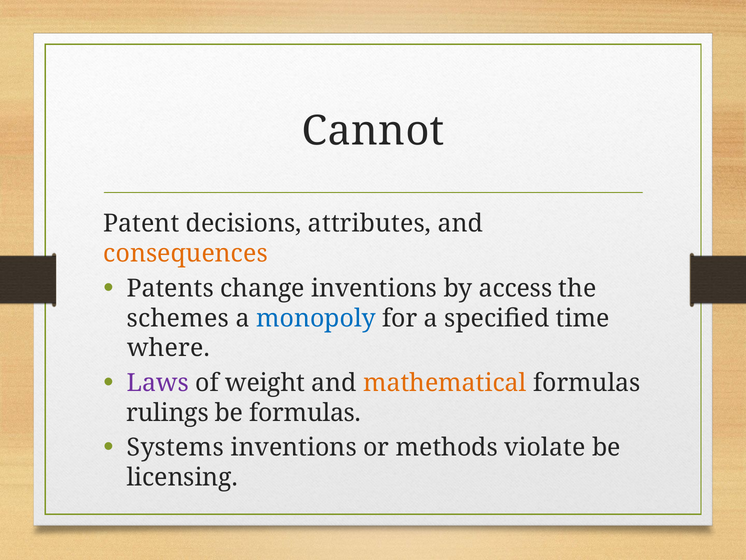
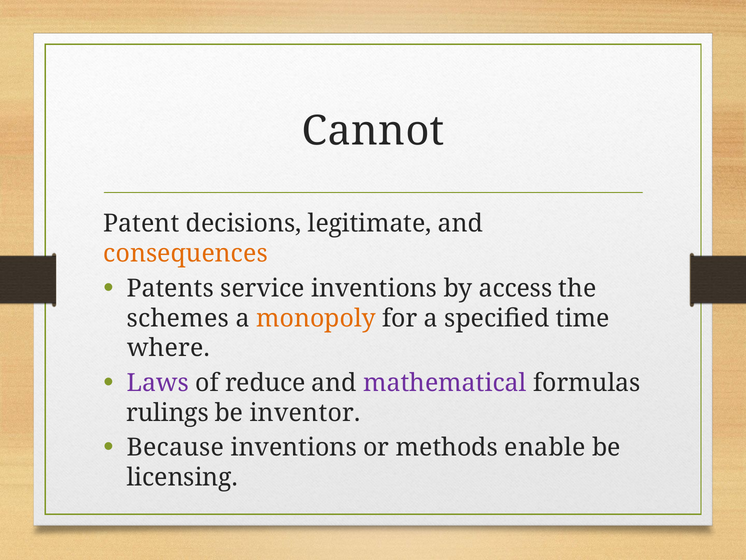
attributes: attributes -> legitimate
change: change -> service
monopoly colour: blue -> orange
weight: weight -> reduce
mathematical colour: orange -> purple
be formulas: formulas -> inventor
Systems: Systems -> Because
violate: violate -> enable
